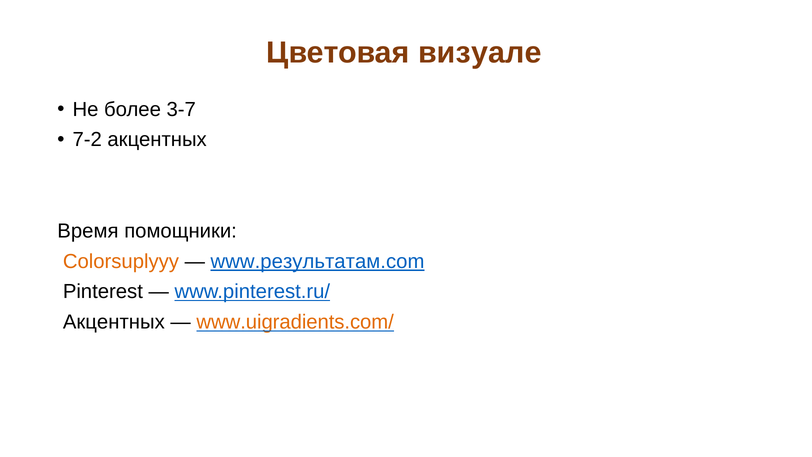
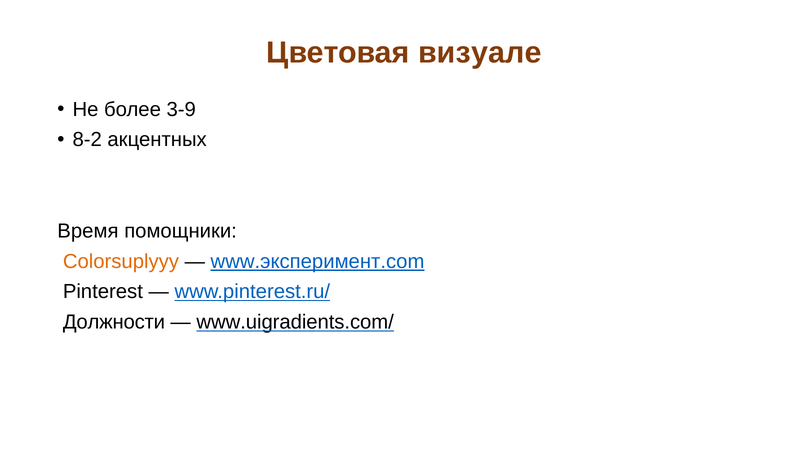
3-7: 3-7 -> 3-9
7-2: 7-2 -> 8-2
www.результатам.com: www.результатам.com -> www.эксперимент.com
Акцентных at (114, 322): Акцентных -> Должности
www.uigradients.com/ colour: orange -> black
